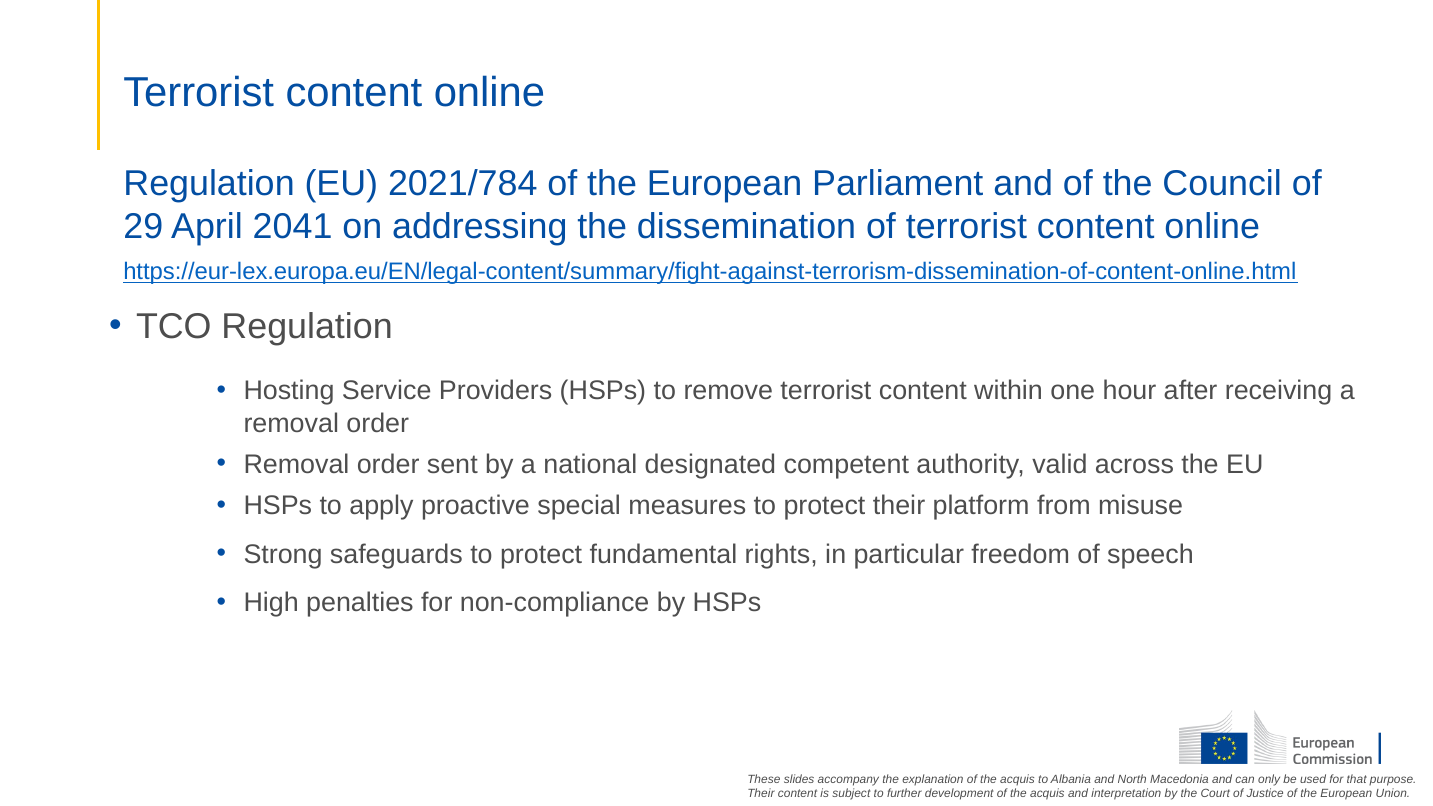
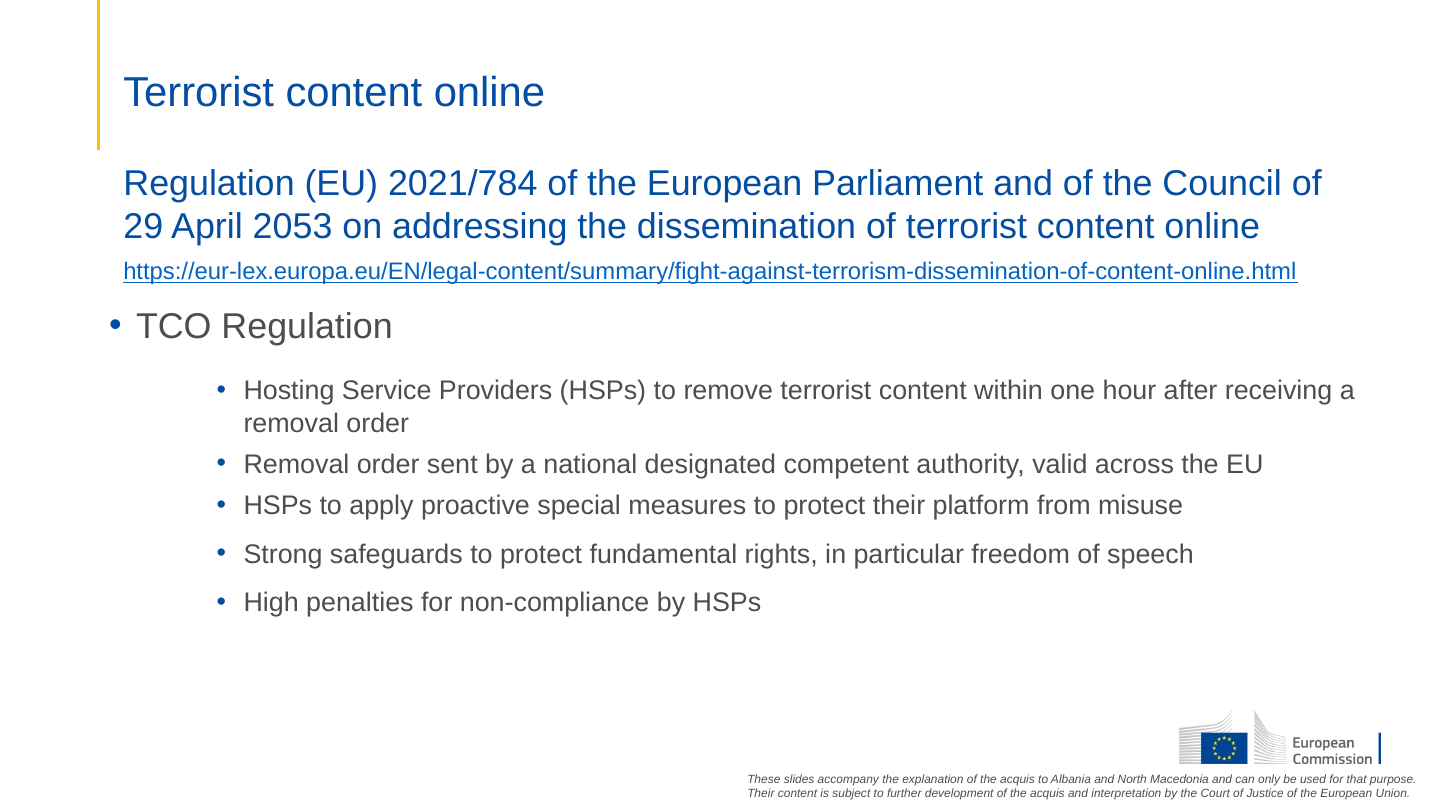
2041: 2041 -> 2053
